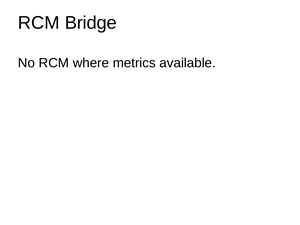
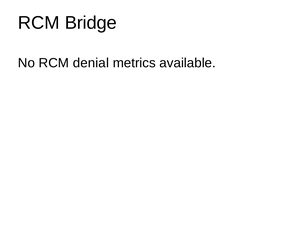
where: where -> denial
